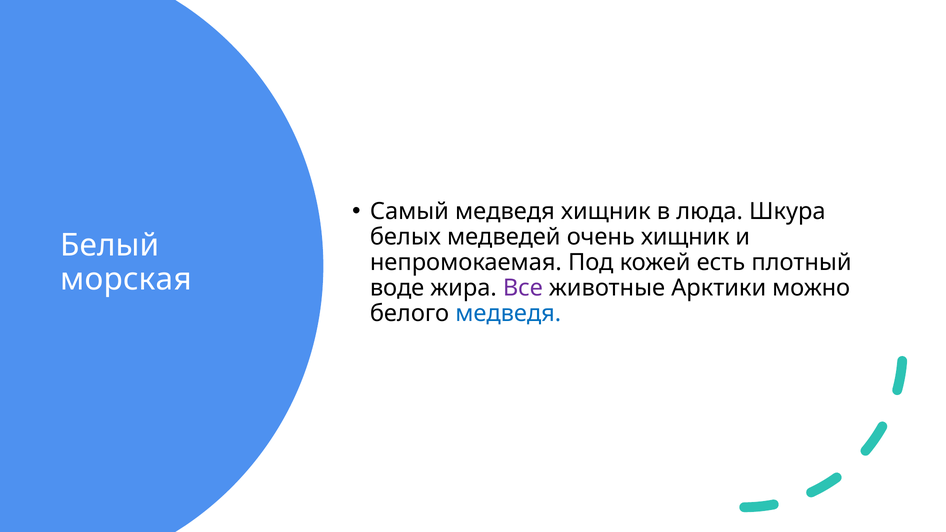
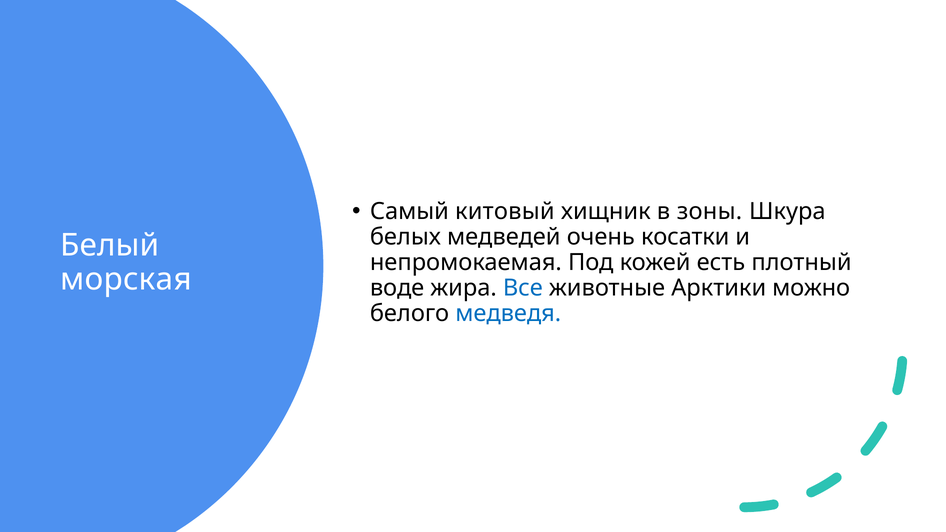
Самый медведя: медведя -> китовый
люда: люда -> зоны
очень хищник: хищник -> косатки
Все colour: purple -> blue
